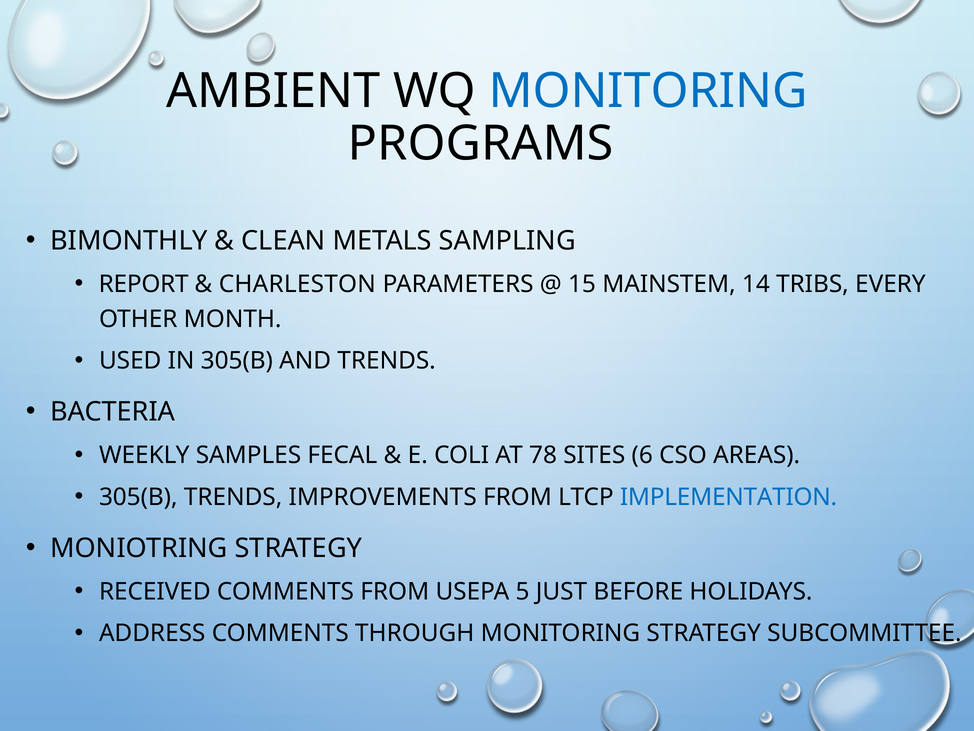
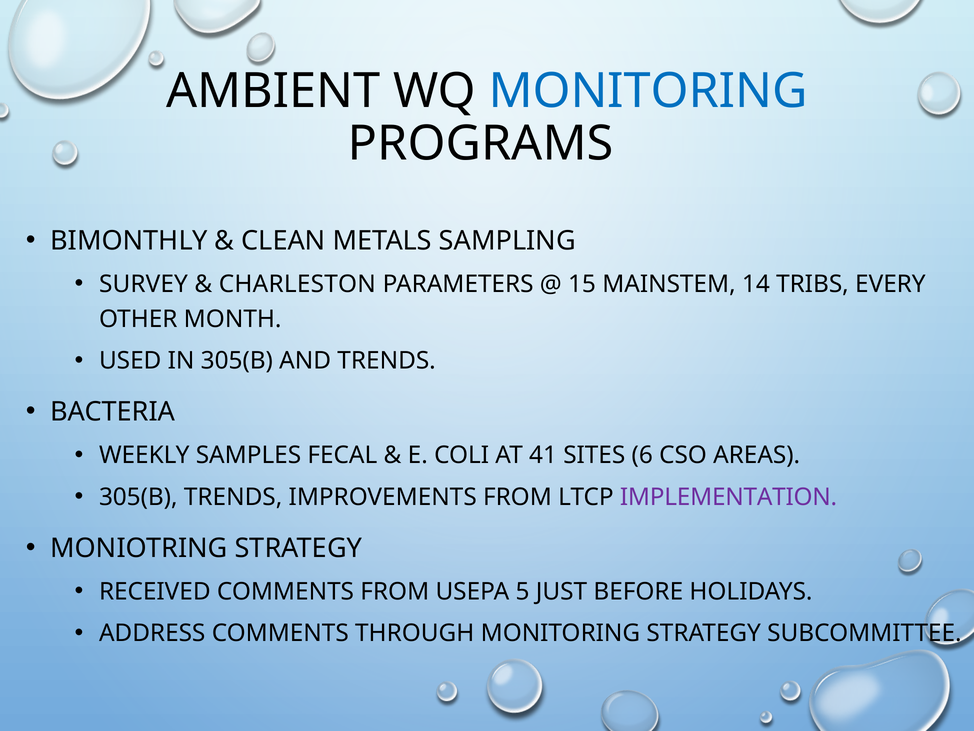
REPORT: REPORT -> SURVEY
78: 78 -> 41
IMPLEMENTATION colour: blue -> purple
